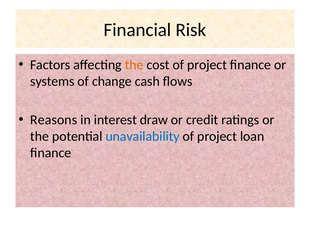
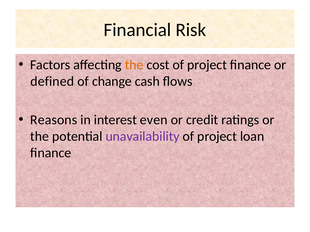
systems: systems -> defined
draw: draw -> even
unavailability colour: blue -> purple
